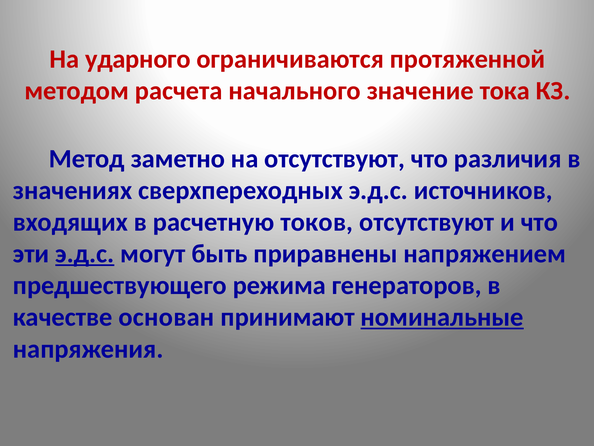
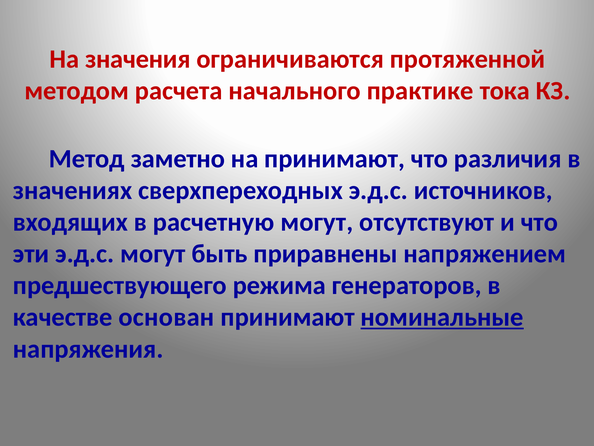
ударного: ударного -> значения
значение: значение -> практике
на отсутствуют: отсутствуют -> принимают
расчетную токов: токов -> могут
э.д.с at (85, 254) underline: present -> none
